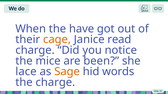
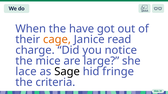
been: been -> large
Sage colour: orange -> black
words: words -> fringe
the charge: charge -> criteria
